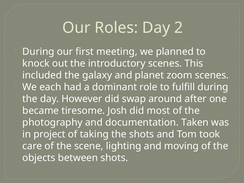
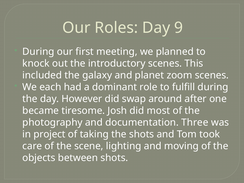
2: 2 -> 9
Taken: Taken -> Three
